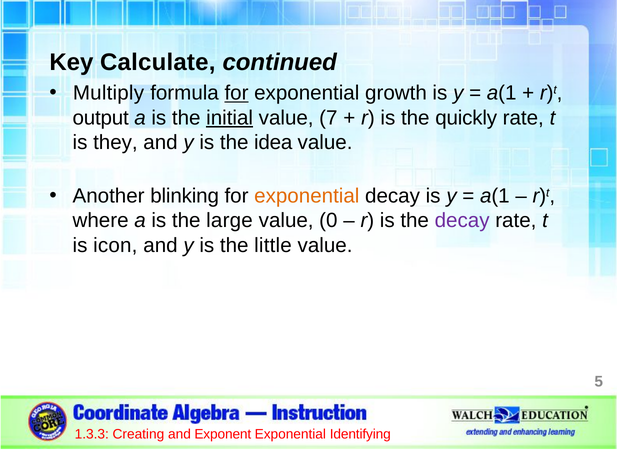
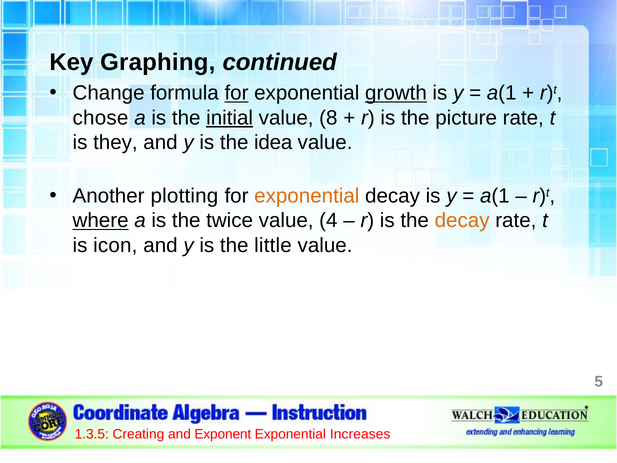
Calculate: Calculate -> Graphing
Multiply: Multiply -> Change
growth underline: none -> present
output: output -> chose
7: 7 -> 8
quickly: quickly -> picture
blinking: blinking -> plotting
where underline: none -> present
large: large -> twice
0: 0 -> 4
decay at (462, 221) colour: purple -> orange
1.3.3: 1.3.3 -> 1.3.5
Identifying: Identifying -> Increases
